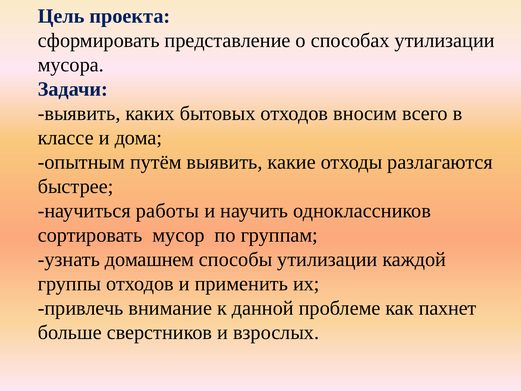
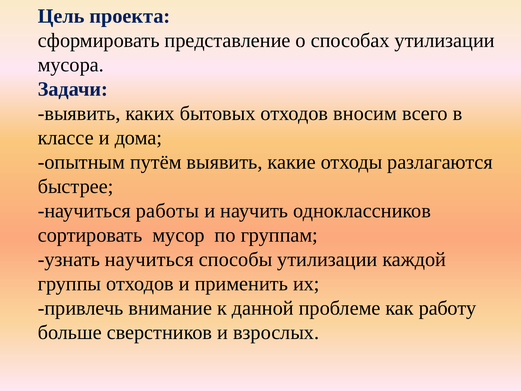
узнать домашнем: домашнем -> научиться
пахнет: пахнет -> работу
